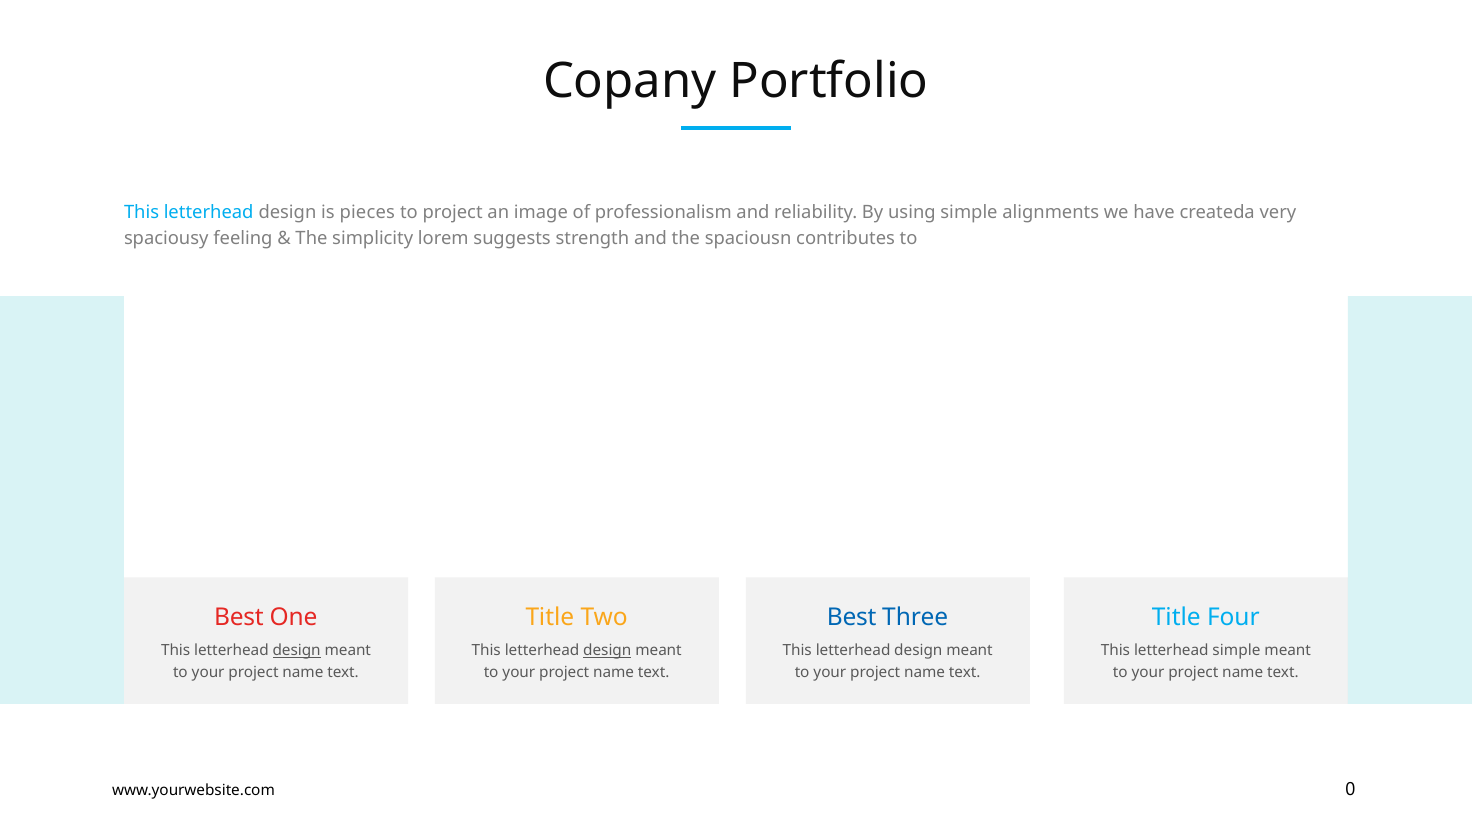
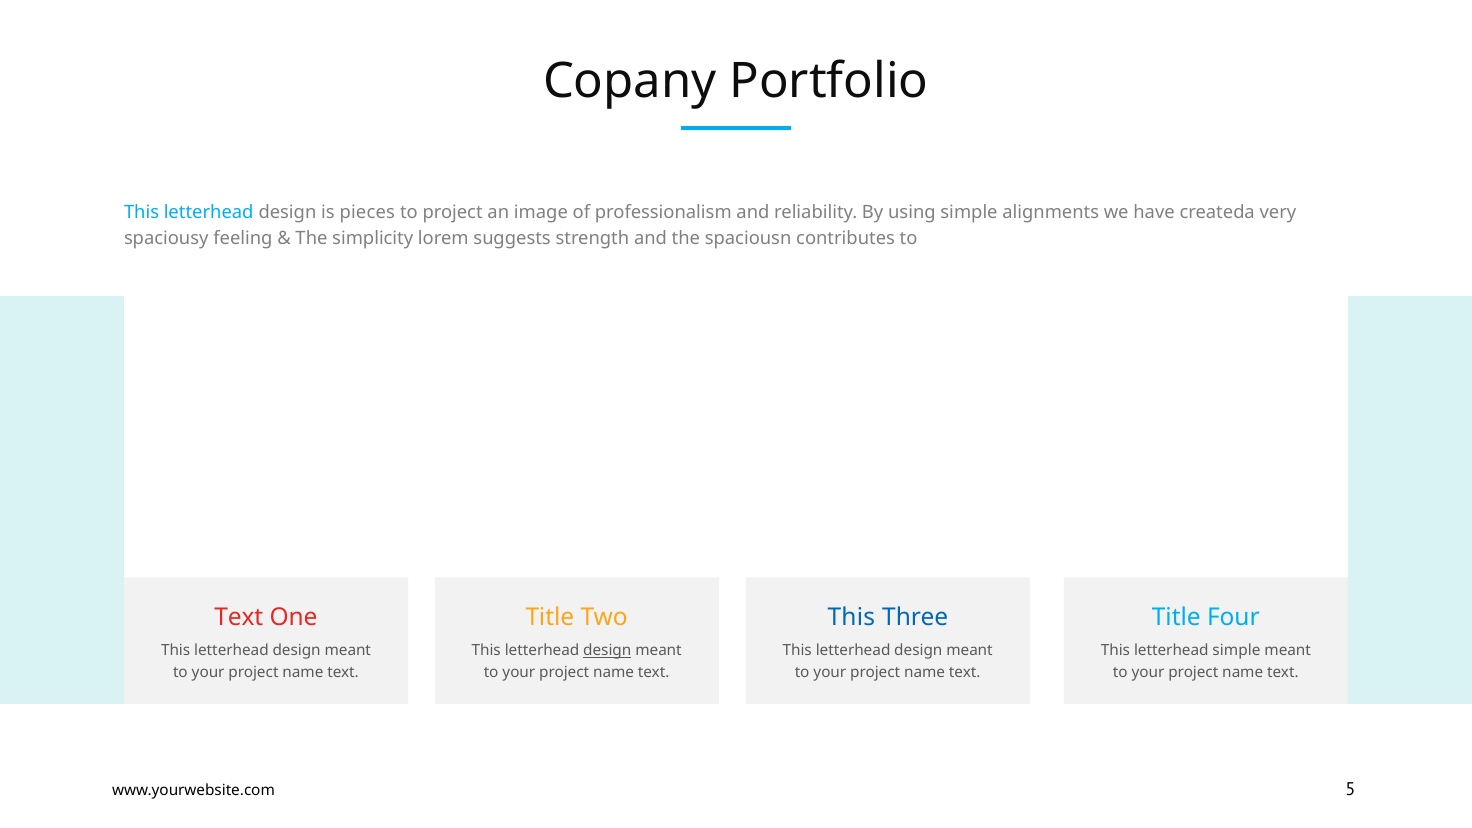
Best at (239, 617): Best -> Text
Best at (852, 617): Best -> This
design at (297, 651) underline: present -> none
0: 0 -> 5
